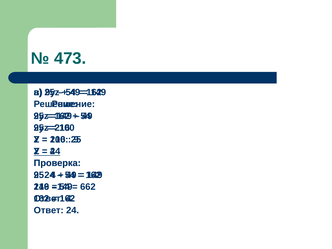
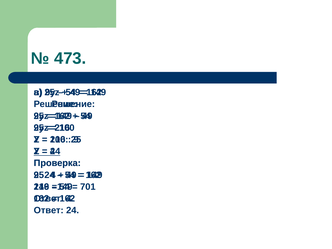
662: 662 -> 701
